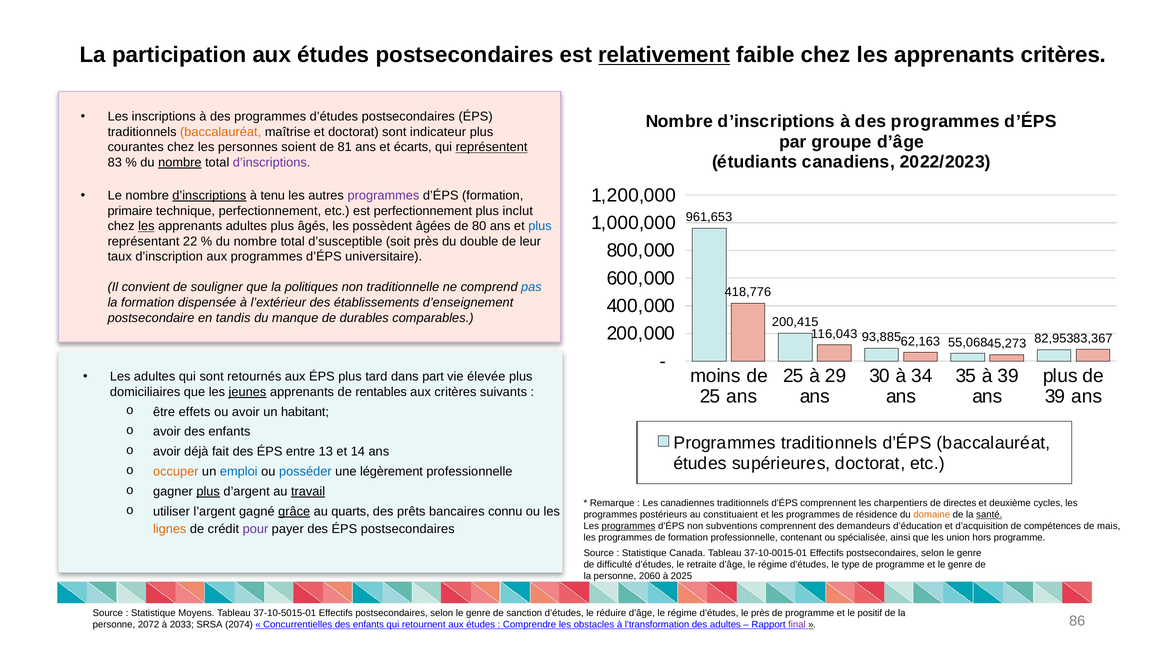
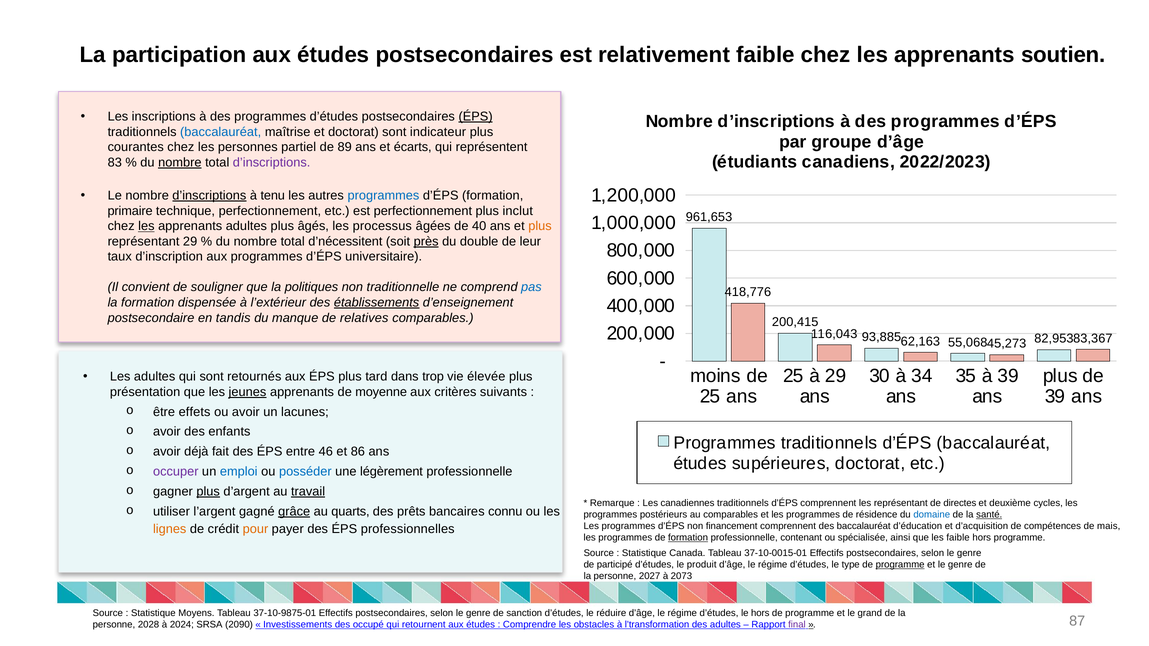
relativement underline: present -> none
apprenants critères: critères -> soutien
ÉPS at (476, 117) underline: none -> present
baccalauréat at (221, 132) colour: orange -> blue
soient: soient -> partiel
81: 81 -> 89
représentent underline: present -> none
programmes at (383, 196) colour: purple -> blue
possèdent: possèdent -> processus
80: 80 -> 40
plus at (540, 226) colour: blue -> orange
représentant 22: 22 -> 29
d’susceptible: d’susceptible -> d’nécessitent
près at (426, 242) underline: none -> present
établissements underline: none -> present
durables: durables -> relatives
part: part -> trop
domiciliaires: domiciliaires -> présentation
rentables: rentables -> moyenne
habitant: habitant -> lacunes
13: 13 -> 46
14: 14 -> 86
occuper colour: orange -> purple
les charpentiers: charpentiers -> représentant
au constituaient: constituaient -> comparables
domaine colour: orange -> blue
programmes at (629, 527) underline: present -> none
subventions: subventions -> financement
des demandeurs: demandeurs -> baccalauréat
pour colour: purple -> orange
ÉPS postsecondaires: postsecondaires -> professionnelles
formation at (688, 538) underline: none -> present
les union: union -> faible
difficulté: difficulté -> participé
retraite: retraite -> produit
programme at (900, 565) underline: none -> present
2060: 2060 -> 2027
2025: 2025 -> 2073
37-10-5015-01: 37-10-5015-01 -> 37-10-9875-01
le près: près -> hors
positif: positif -> grand
2072: 2072 -> 2028
2033: 2033 -> 2024
2074: 2074 -> 2090
Concurrentielles: Concurrentielles -> Investissements
enfants at (368, 625): enfants -> occupé
86: 86 -> 87
